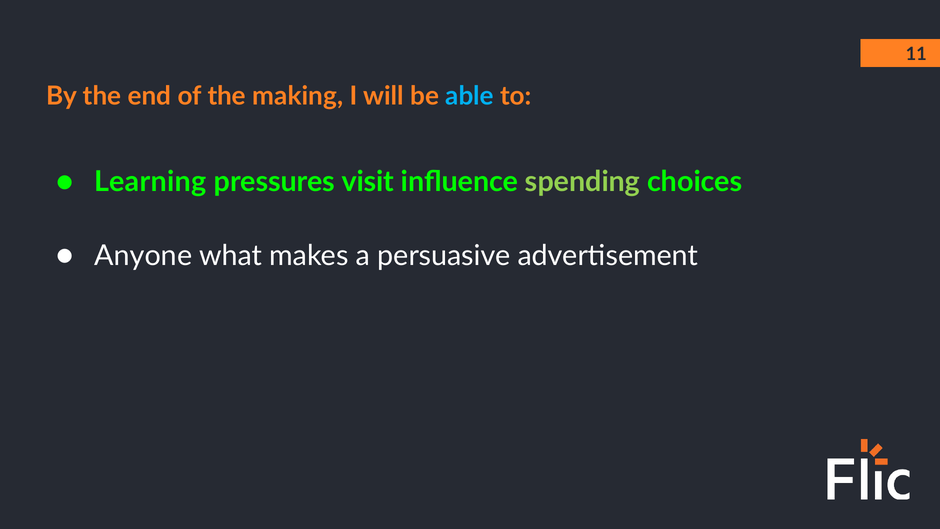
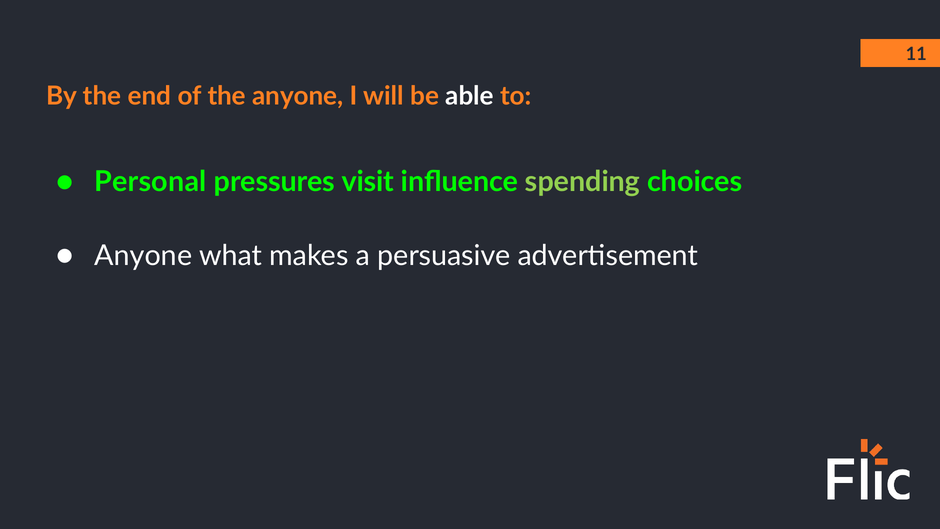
the making: making -> anyone
able colour: light blue -> white
Learning: Learning -> Personal
